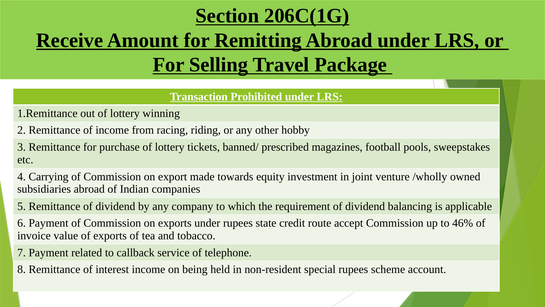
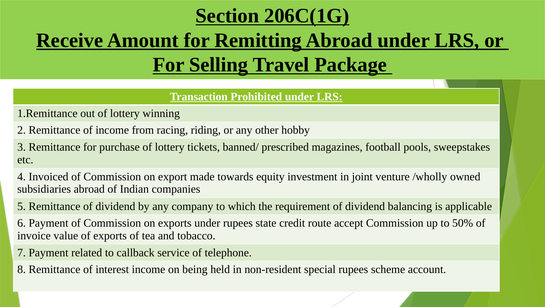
Carrying: Carrying -> Invoiced
46%: 46% -> 50%
